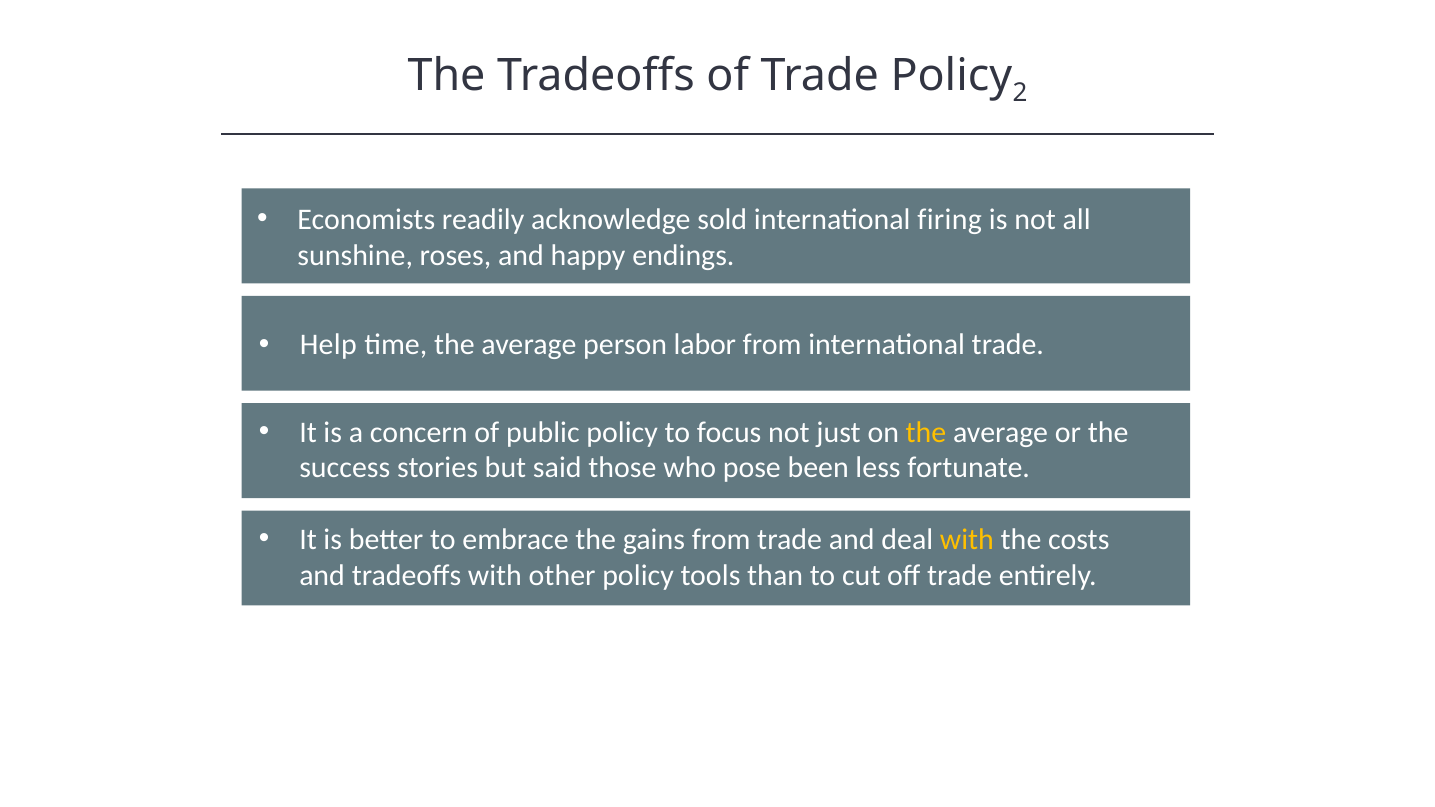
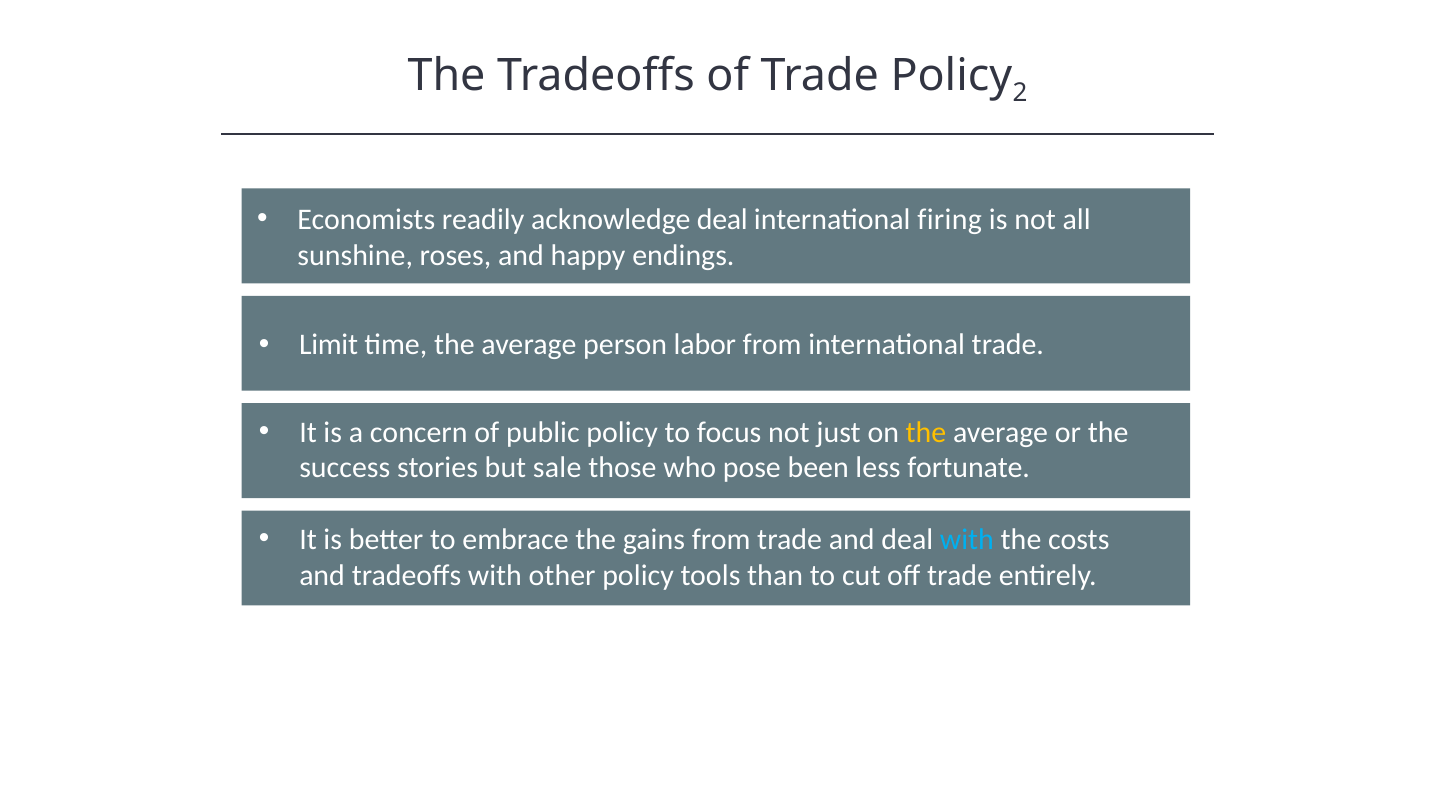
acknowledge sold: sold -> deal
Help: Help -> Limit
said: said -> sale
with at (967, 540) colour: yellow -> light blue
